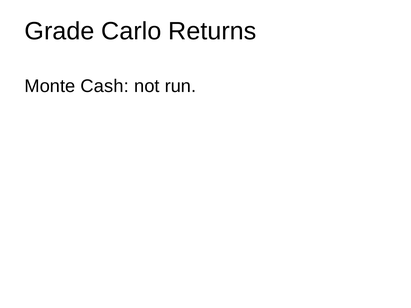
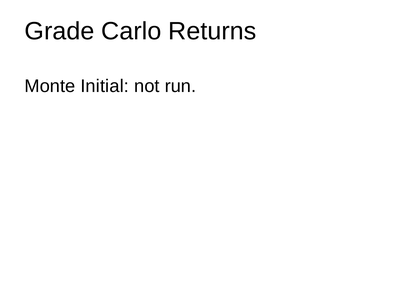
Cash: Cash -> Initial
